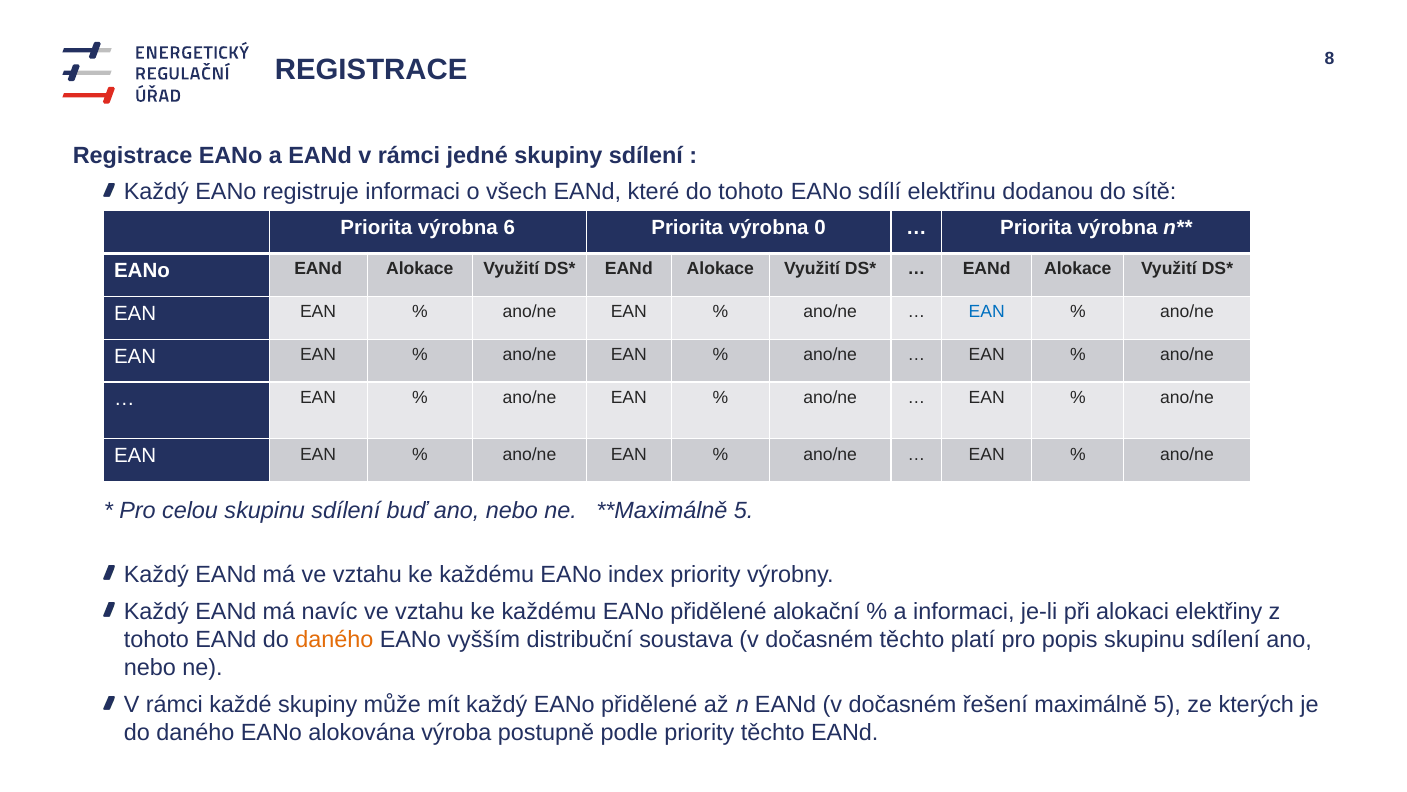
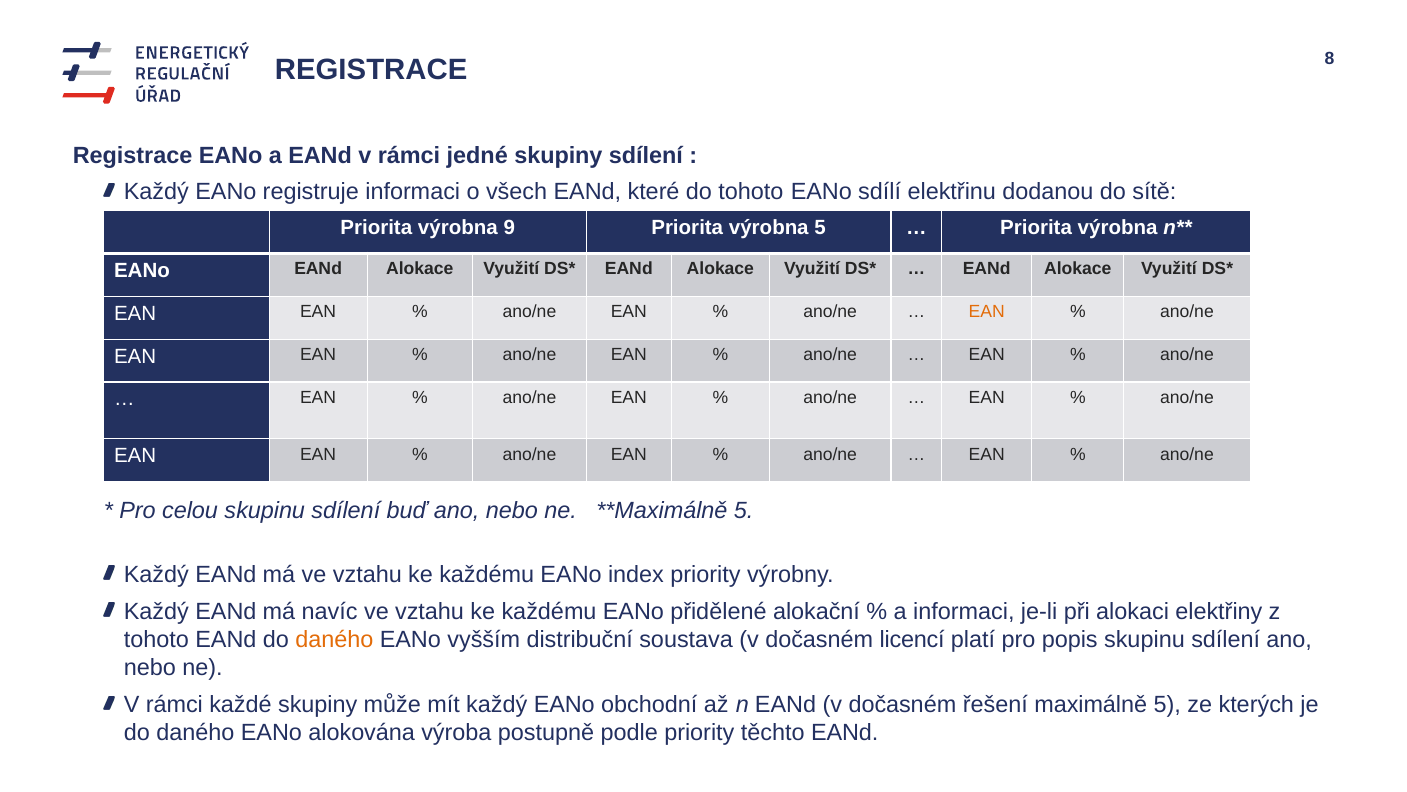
6: 6 -> 9
výrobna 0: 0 -> 5
EAN at (987, 312) colour: blue -> orange
dočasném těchto: těchto -> licencí
každý EANo přidělené: přidělené -> obchodní
